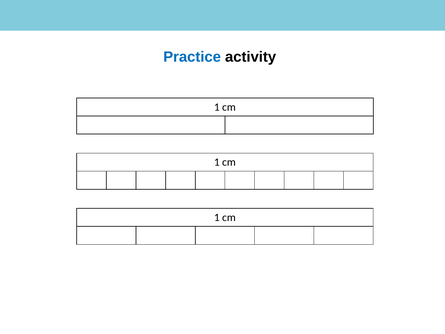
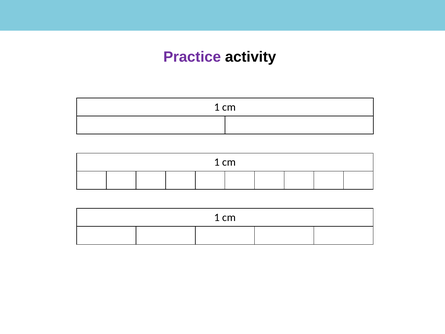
Practice colour: blue -> purple
